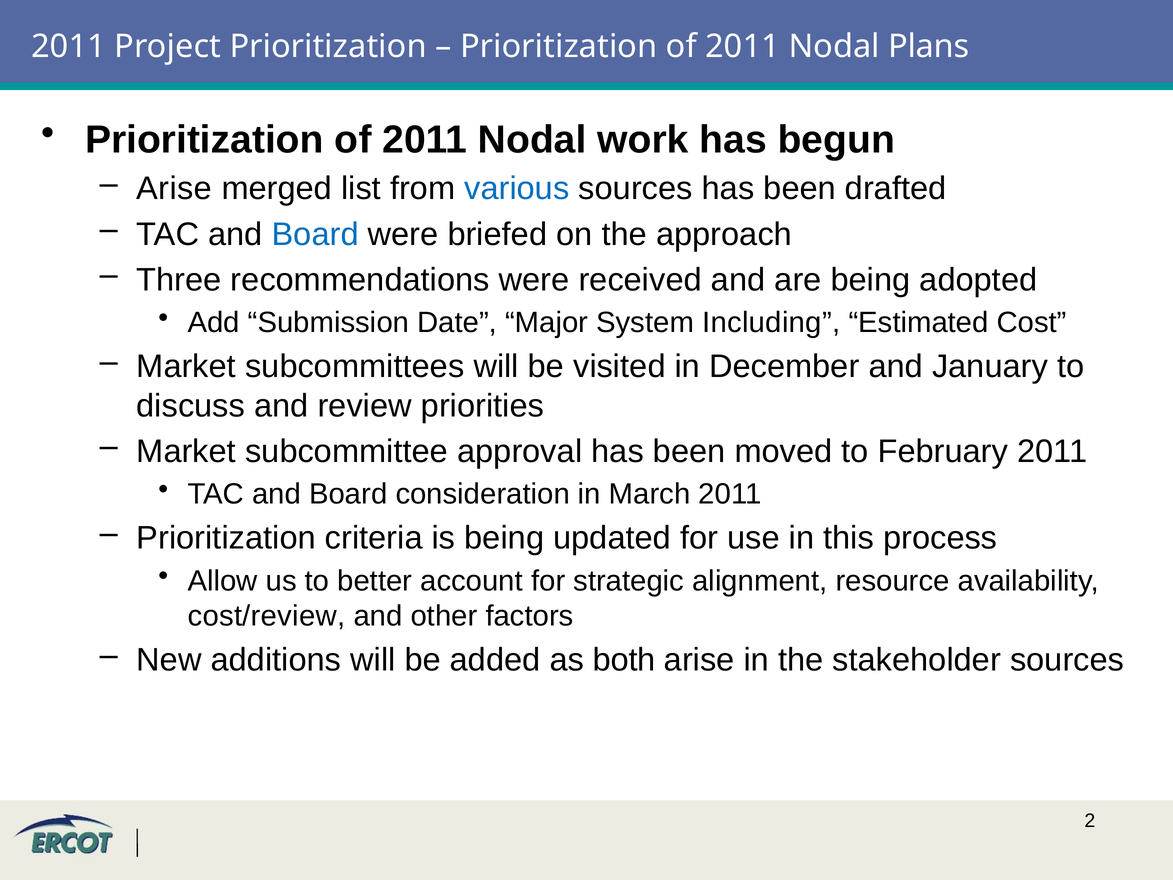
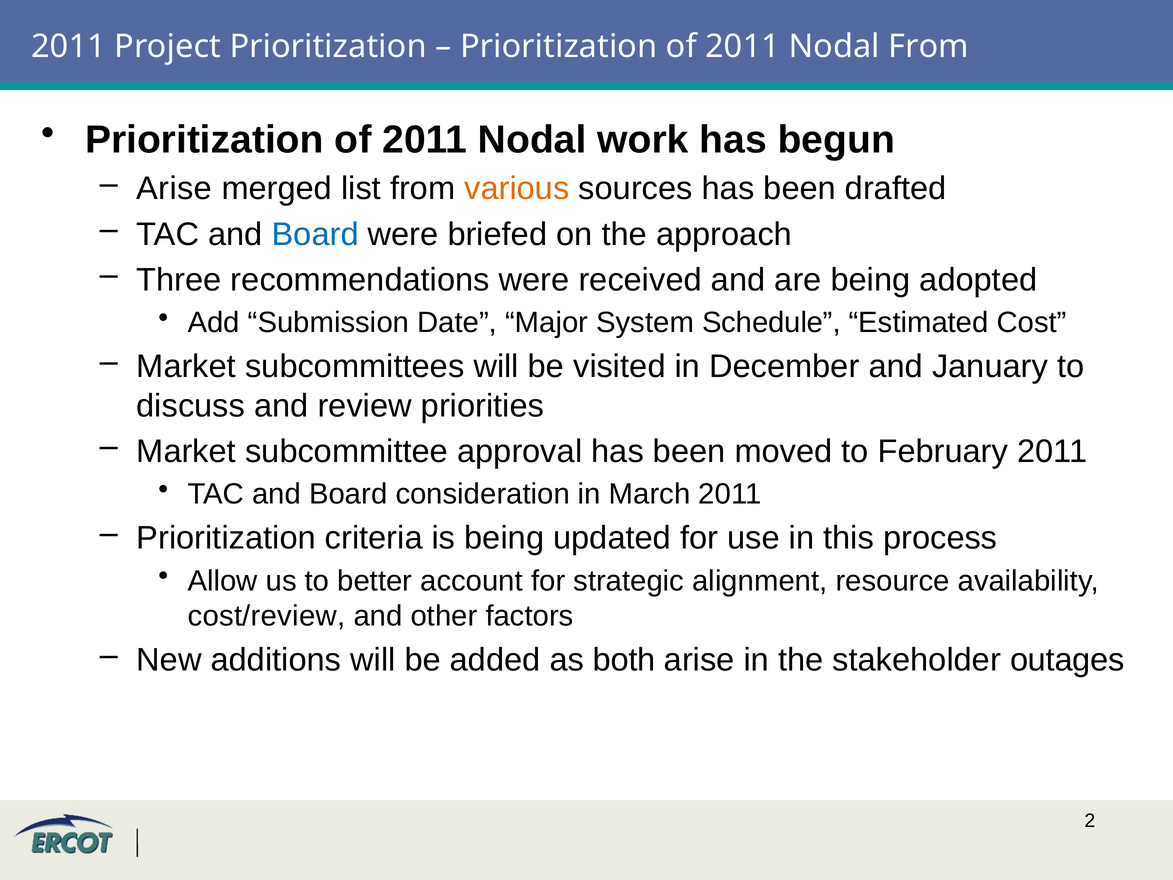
Nodal Plans: Plans -> From
various colour: blue -> orange
Including: Including -> Schedule
stakeholder sources: sources -> outages
